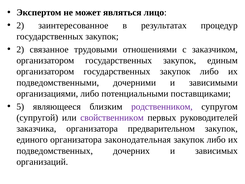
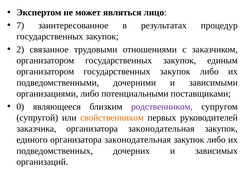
2 at (20, 25): 2 -> 7
5: 5 -> 0
свойственником colour: purple -> orange
заказчика организатора предварительном: предварительном -> законодательная
